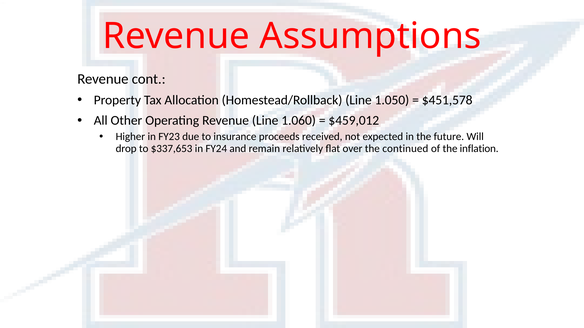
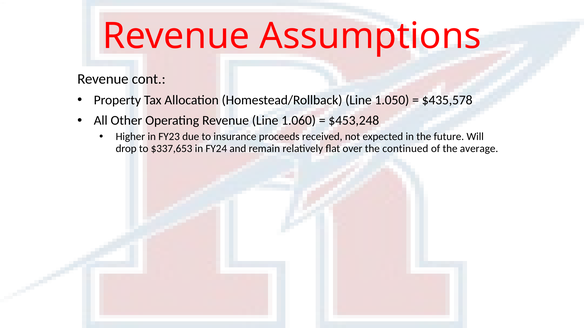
$451,578: $451,578 -> $435,578
$459,012: $459,012 -> $453,248
inflation: inflation -> average
